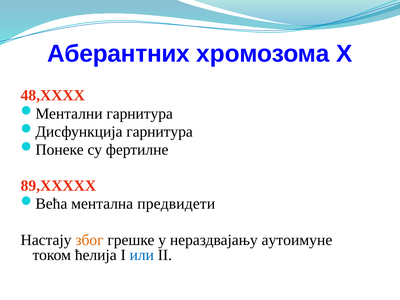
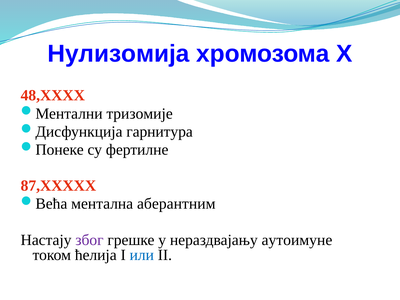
Аберантних: Аберантних -> Нулизомија
гарнитура at (140, 114): гарнитура -> тризомије
89,XXXXX: 89,XXXXX -> 87,XXXXX
предвидети: предвидети -> аберантним
због colour: orange -> purple
